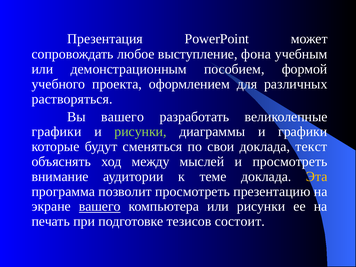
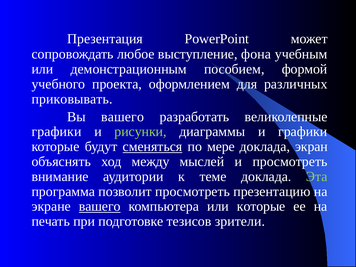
растворяться: растворяться -> приковывать
сменяться underline: none -> present
свои: свои -> мере
текст: текст -> экран
Эта colour: yellow -> light green
или рисунки: рисунки -> которые
состоит: состоит -> зрители
